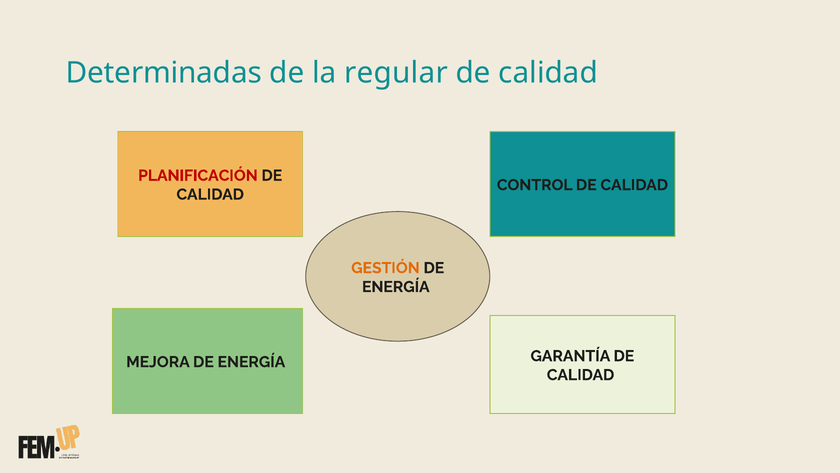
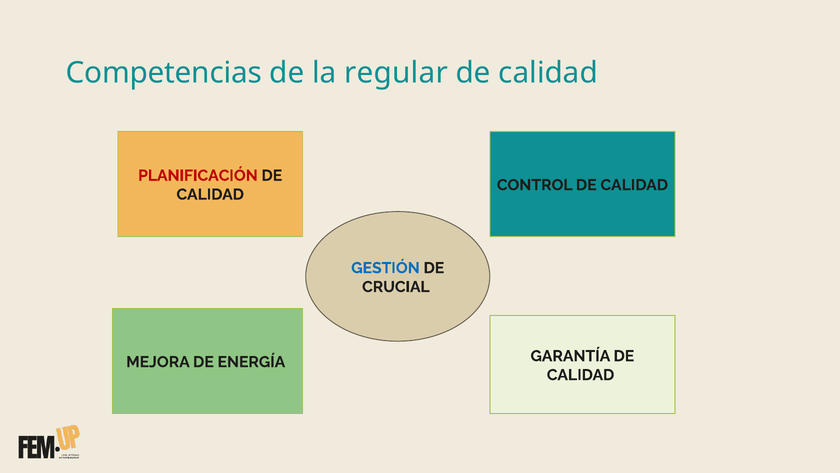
Determinadas: Determinadas -> Competencias
GESTIÓN colour: orange -> blue
ENERGÍA at (396, 287): ENERGÍA -> CRUCIAL
